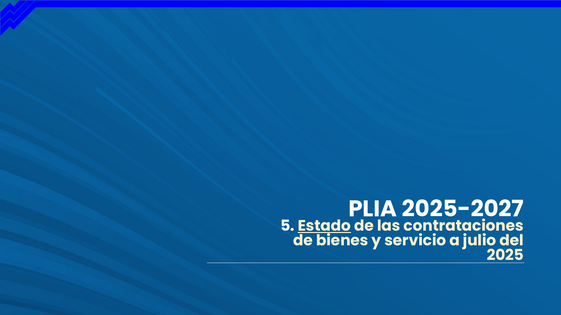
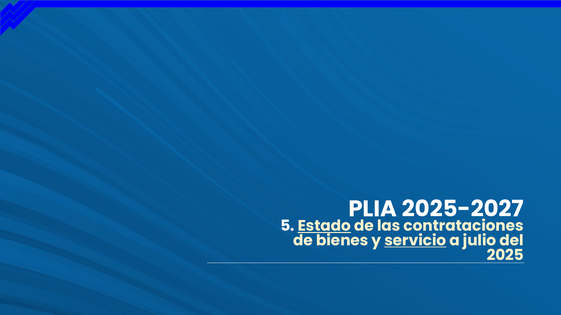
servicio underline: none -> present
